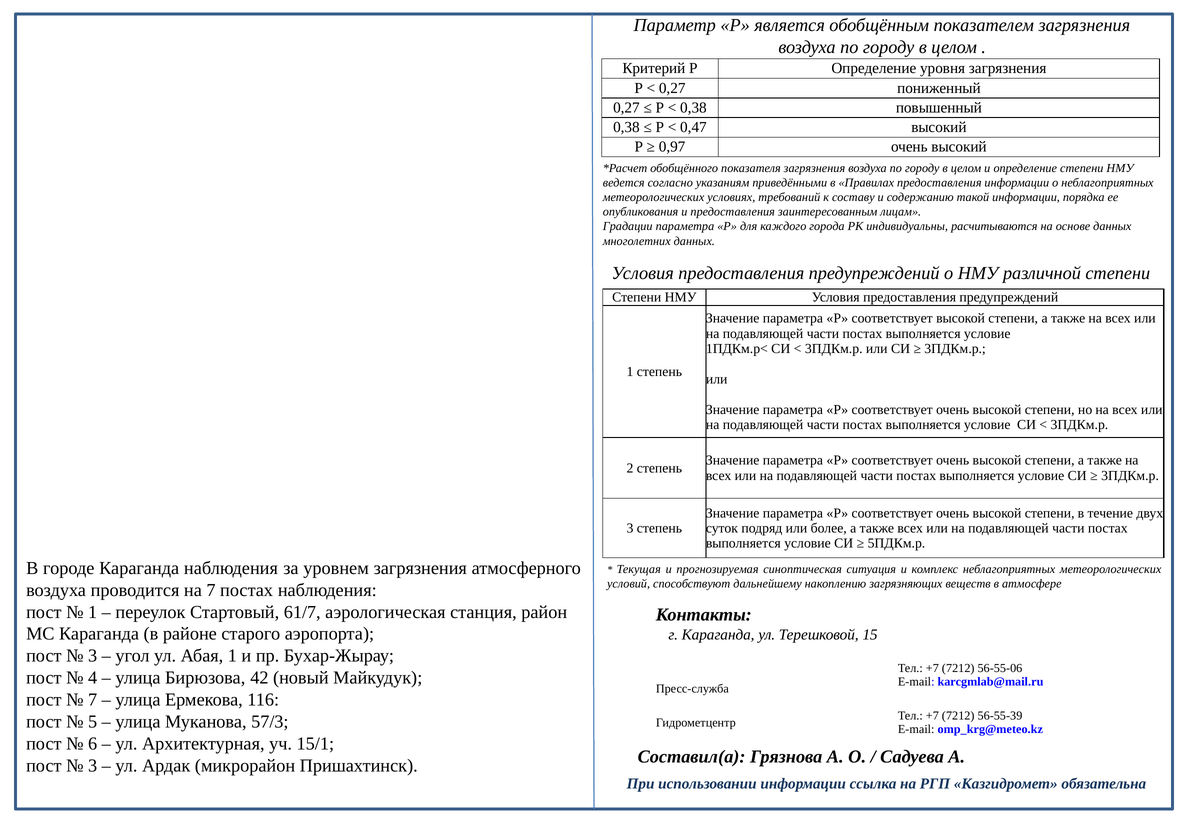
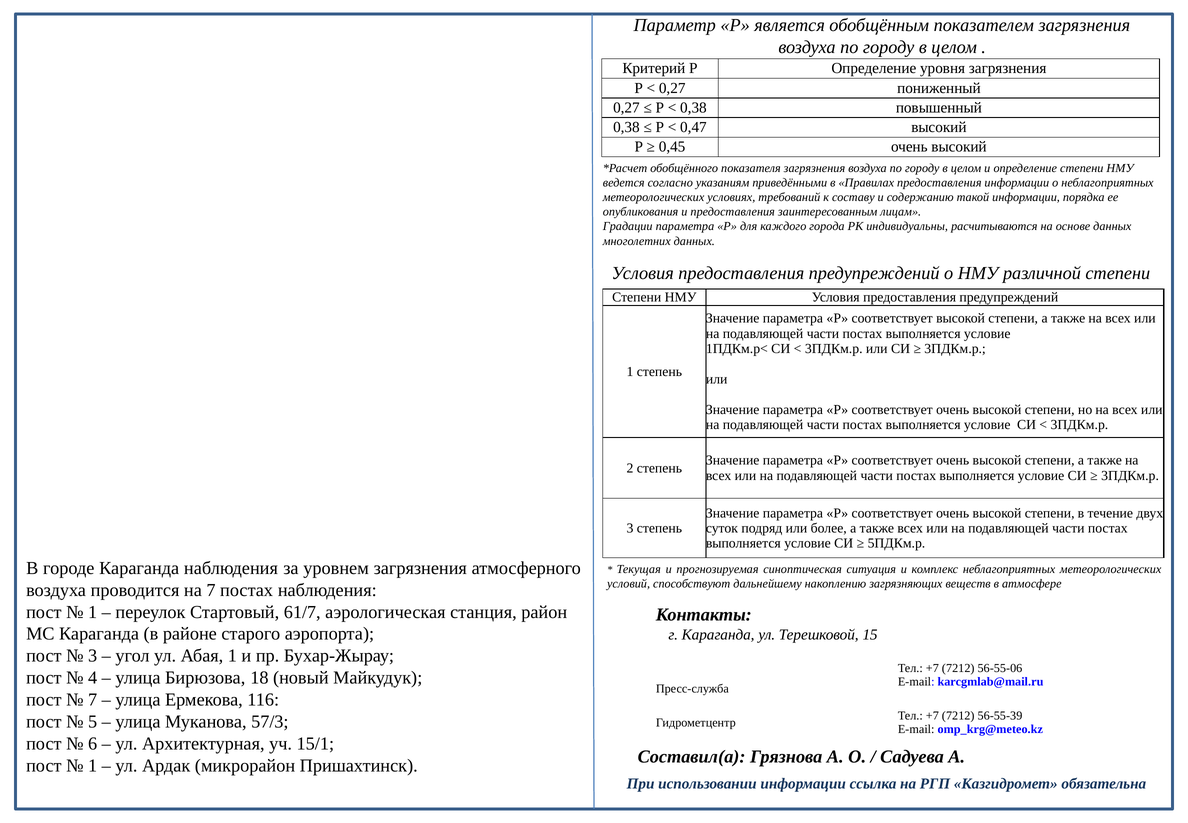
0,97: 0,97 -> 0,45
42: 42 -> 18
3 at (93, 765): 3 -> 1
